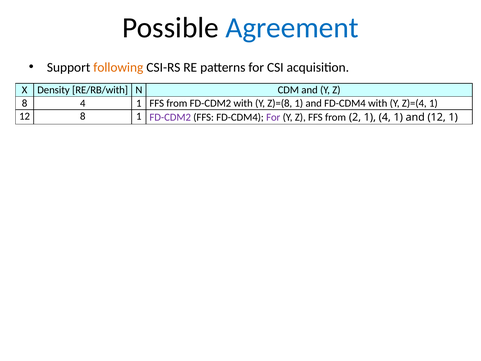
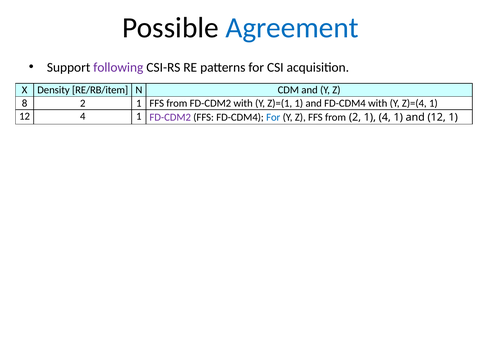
following colour: orange -> purple
RE/RB/with: RE/RB/with -> RE/RB/item
8 4: 4 -> 2
Z)=(8: Z)=(8 -> Z)=(1
12 8: 8 -> 4
For at (273, 117) colour: purple -> blue
